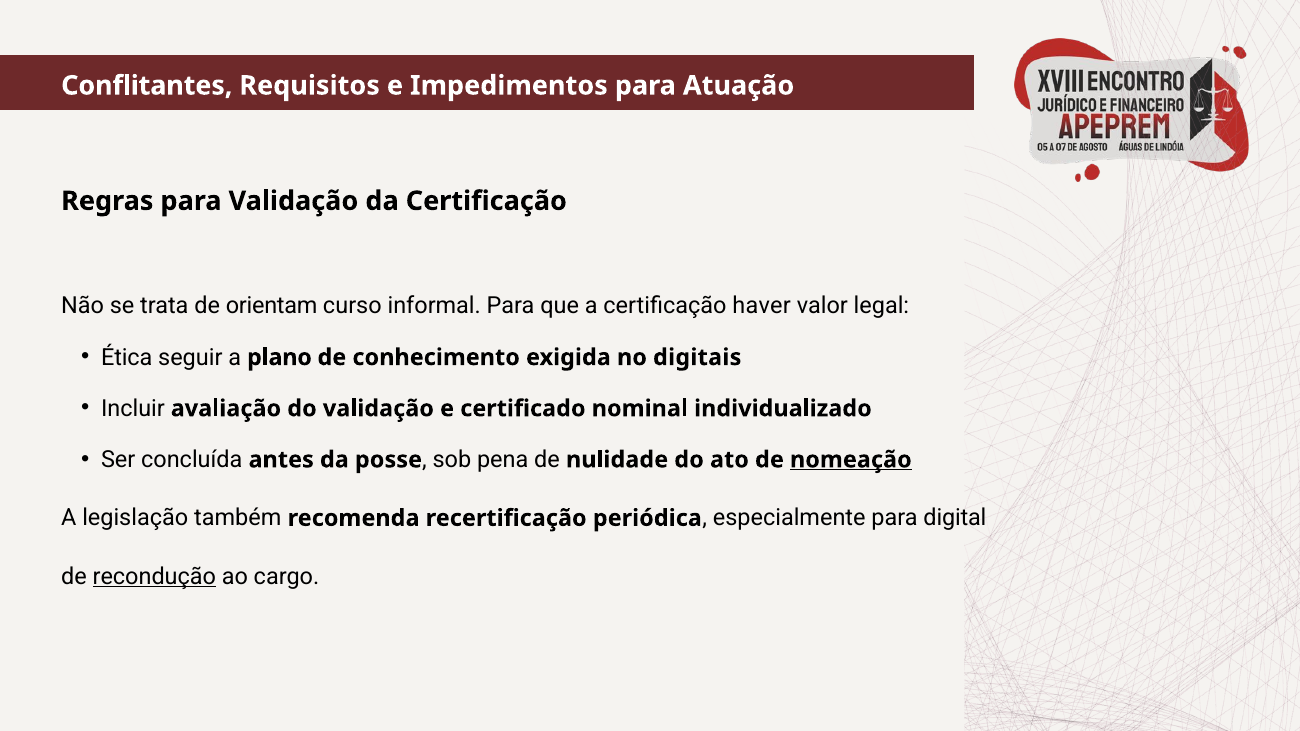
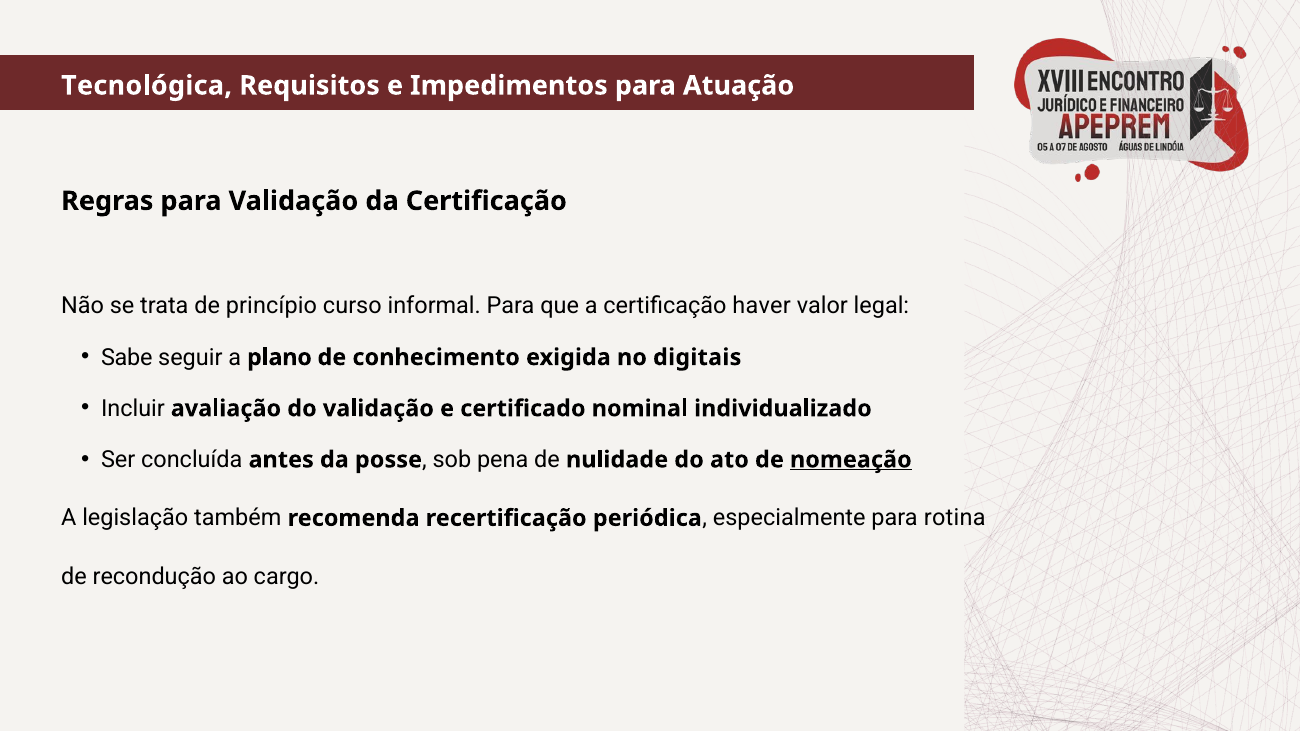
Conflitantes: Conflitantes -> Tecnológica
orientam: orientam -> princípio
Ética: Ética -> Sabe
digital: digital -> rotina
recondução underline: present -> none
